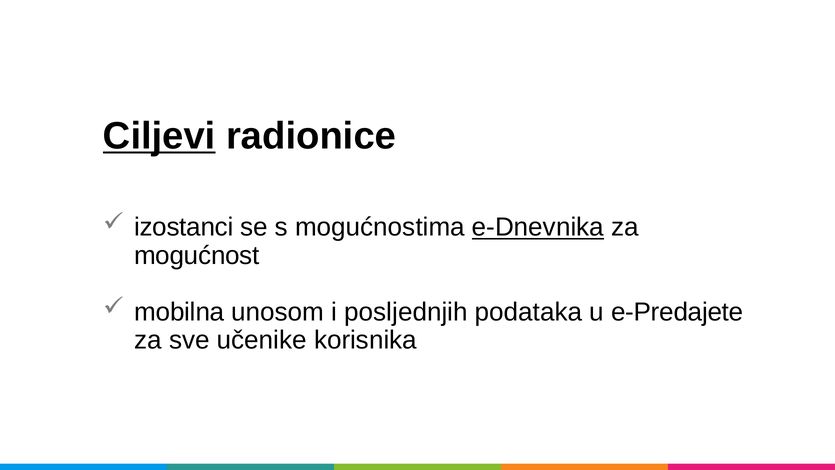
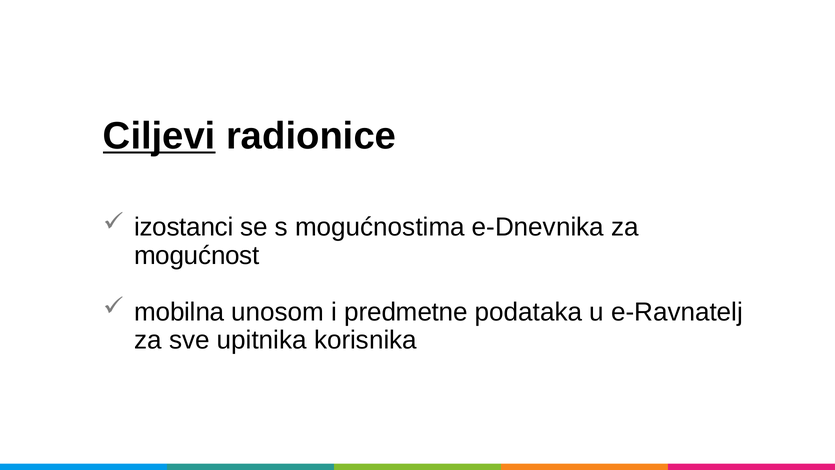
e-Dnevnika underline: present -> none
posljednjih: posljednjih -> predmetne
e-Predajete: e-Predajete -> e-Ravnatelj
učenike: učenike -> upitnika
